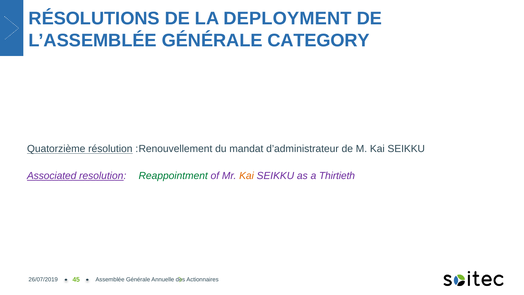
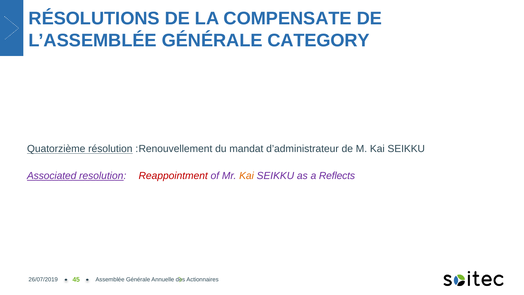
DEPLOYMENT: DEPLOYMENT -> COMPENSATE
Reappointment colour: green -> red
Thirtieth: Thirtieth -> Reflects
